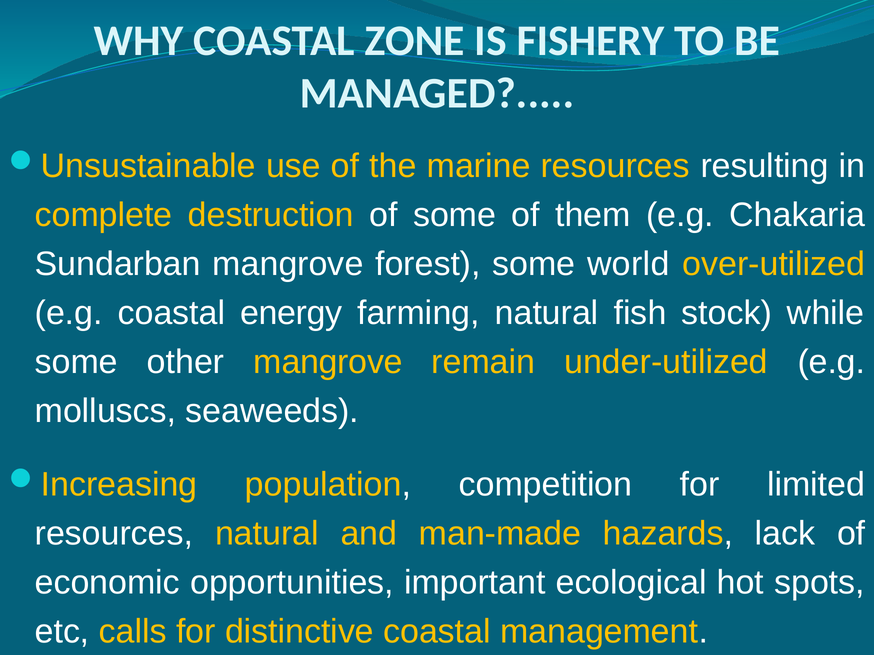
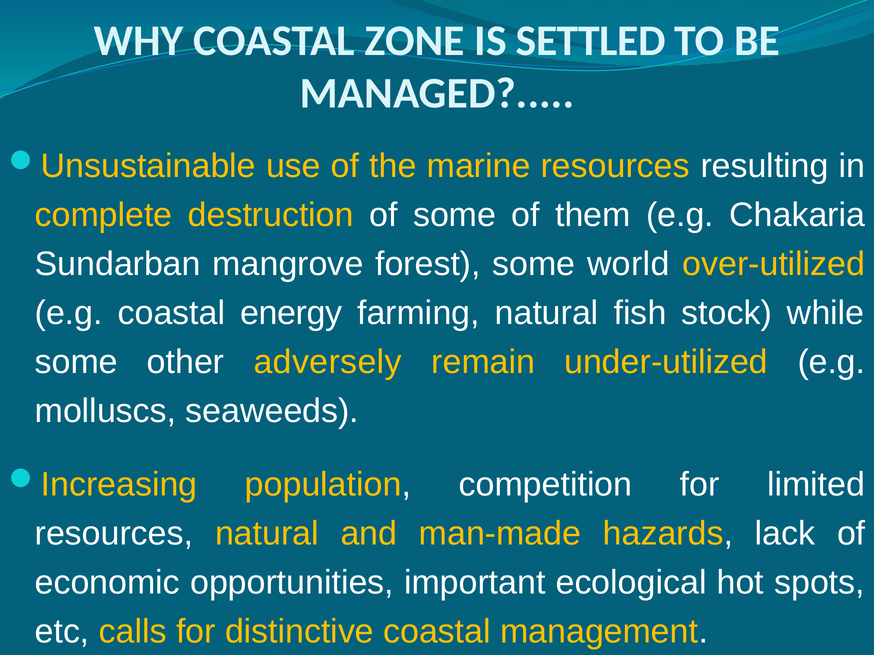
FISHERY: FISHERY -> SETTLED
other mangrove: mangrove -> adversely
